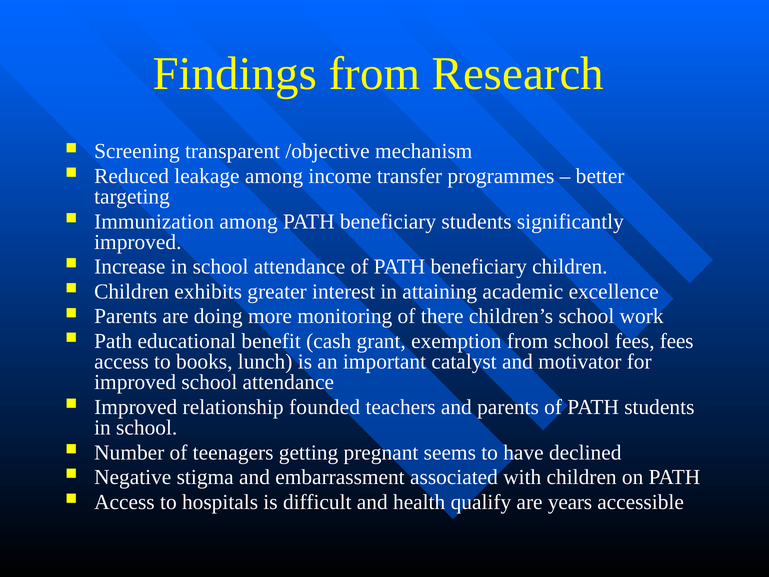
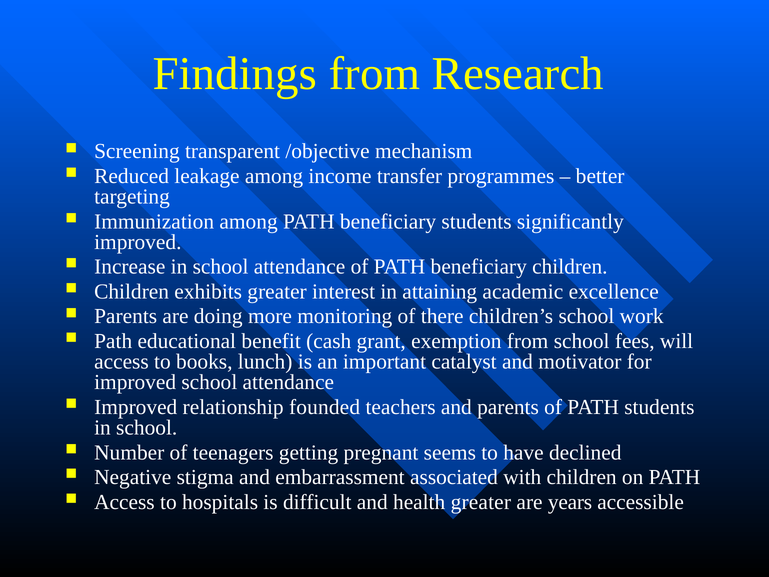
fees fees: fees -> will
health qualify: qualify -> greater
